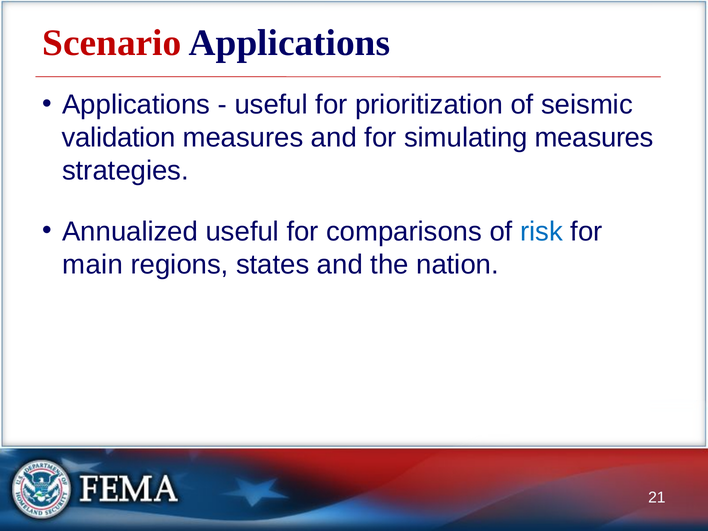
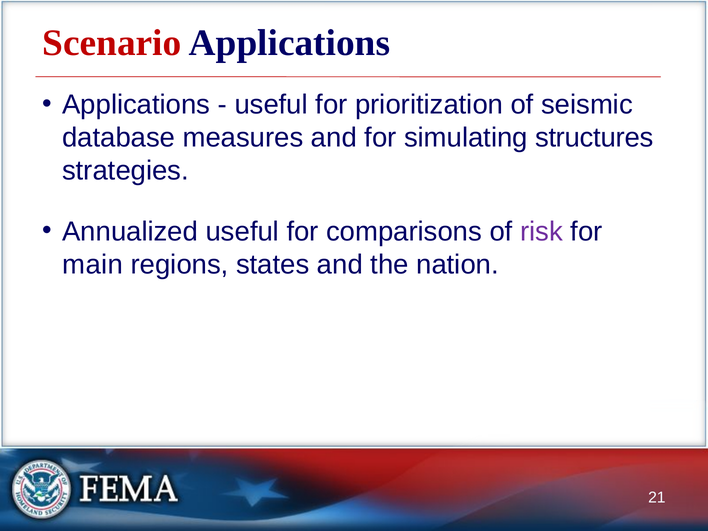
validation: validation -> database
simulating measures: measures -> structures
risk colour: blue -> purple
